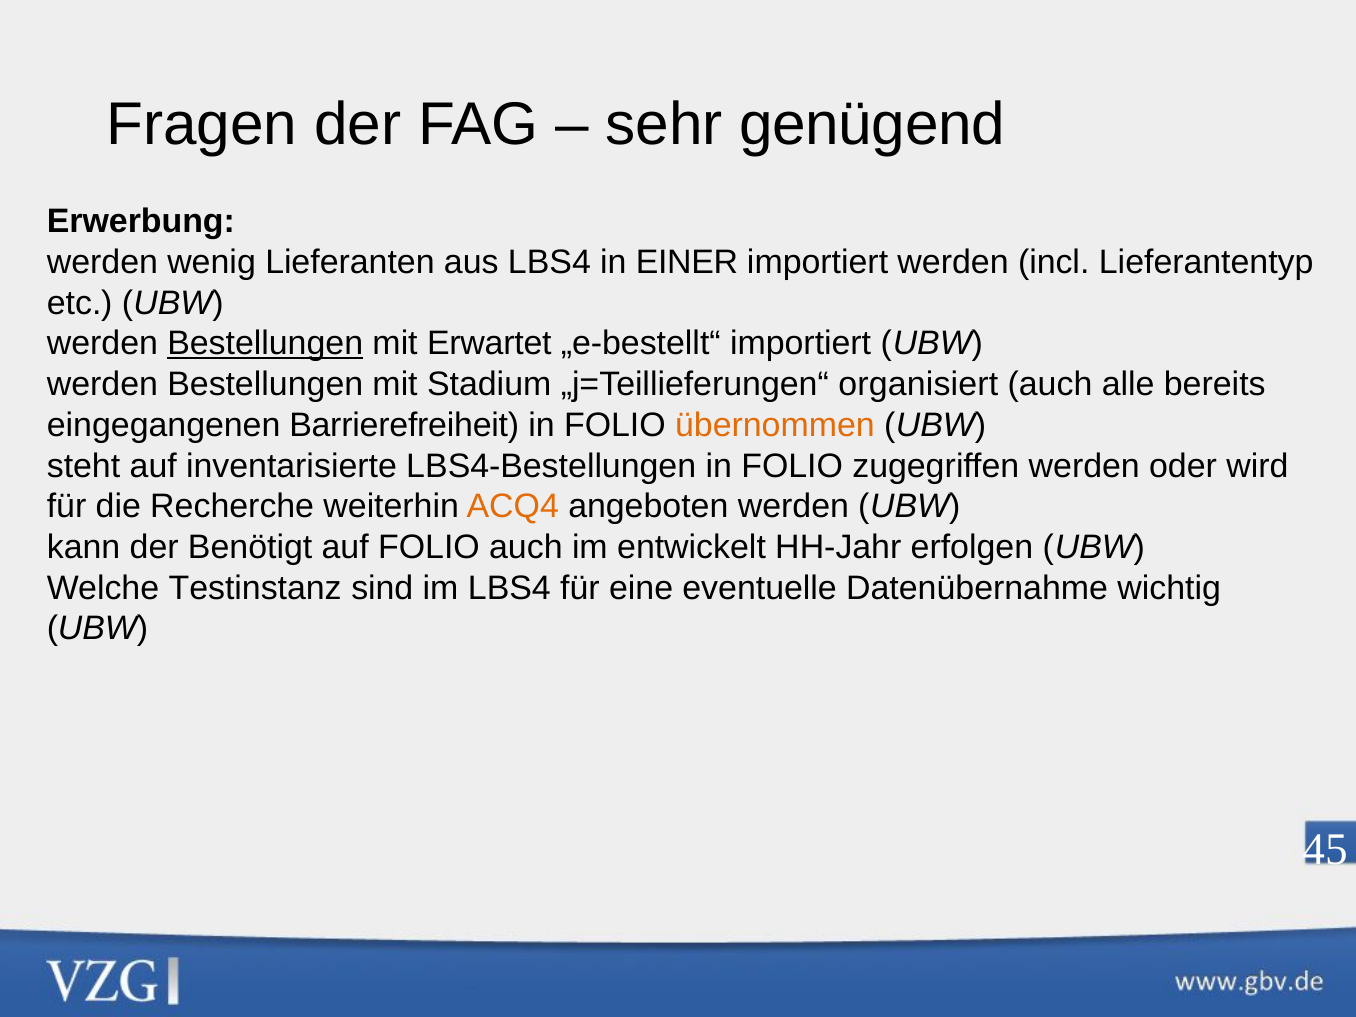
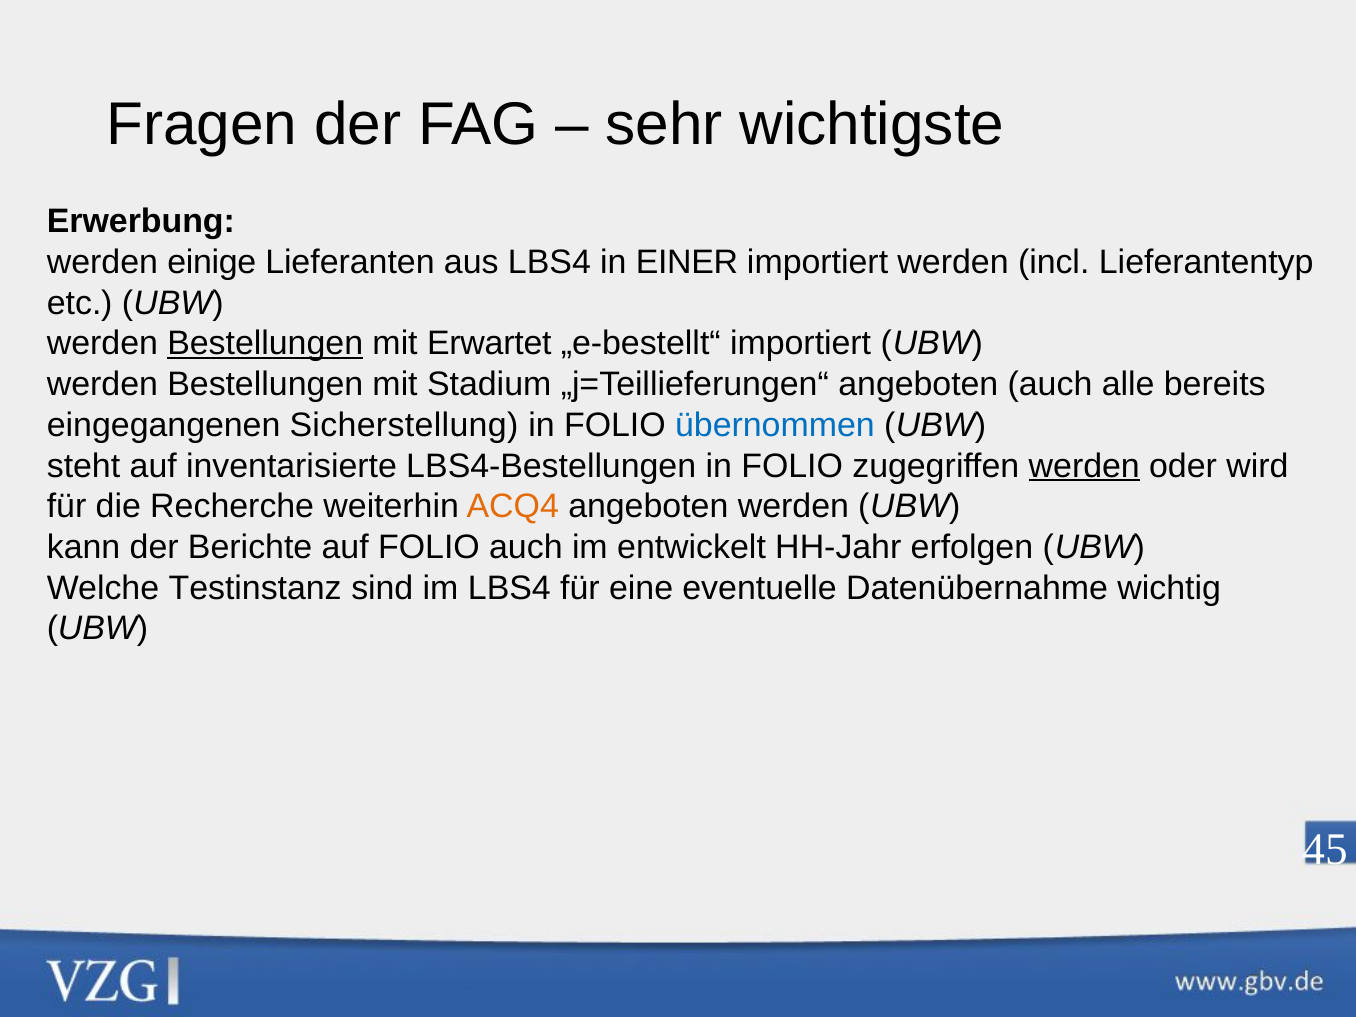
genügend: genügend -> wichtigste
wenig: wenig -> einige
„j=Teillieferungen“ organisiert: organisiert -> angeboten
Barrierefreiheit: Barrierefreiheit -> Sicherstellung
übernommen colour: orange -> blue
werden at (1084, 466) underline: none -> present
Benötigt: Benötigt -> Berichte
